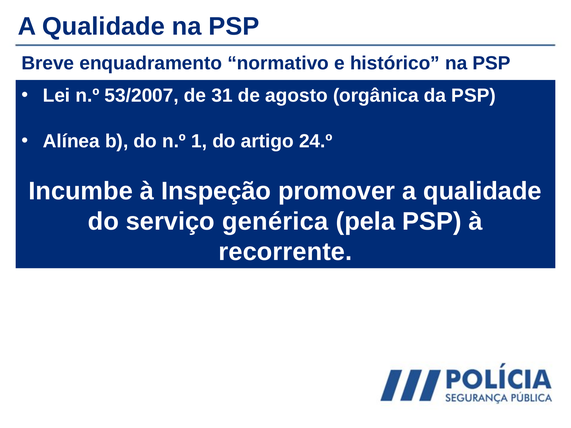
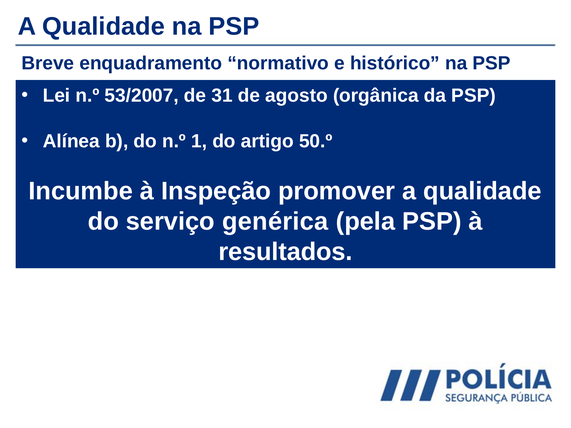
24.º: 24.º -> 50.º
recorrente: recorrente -> resultados
